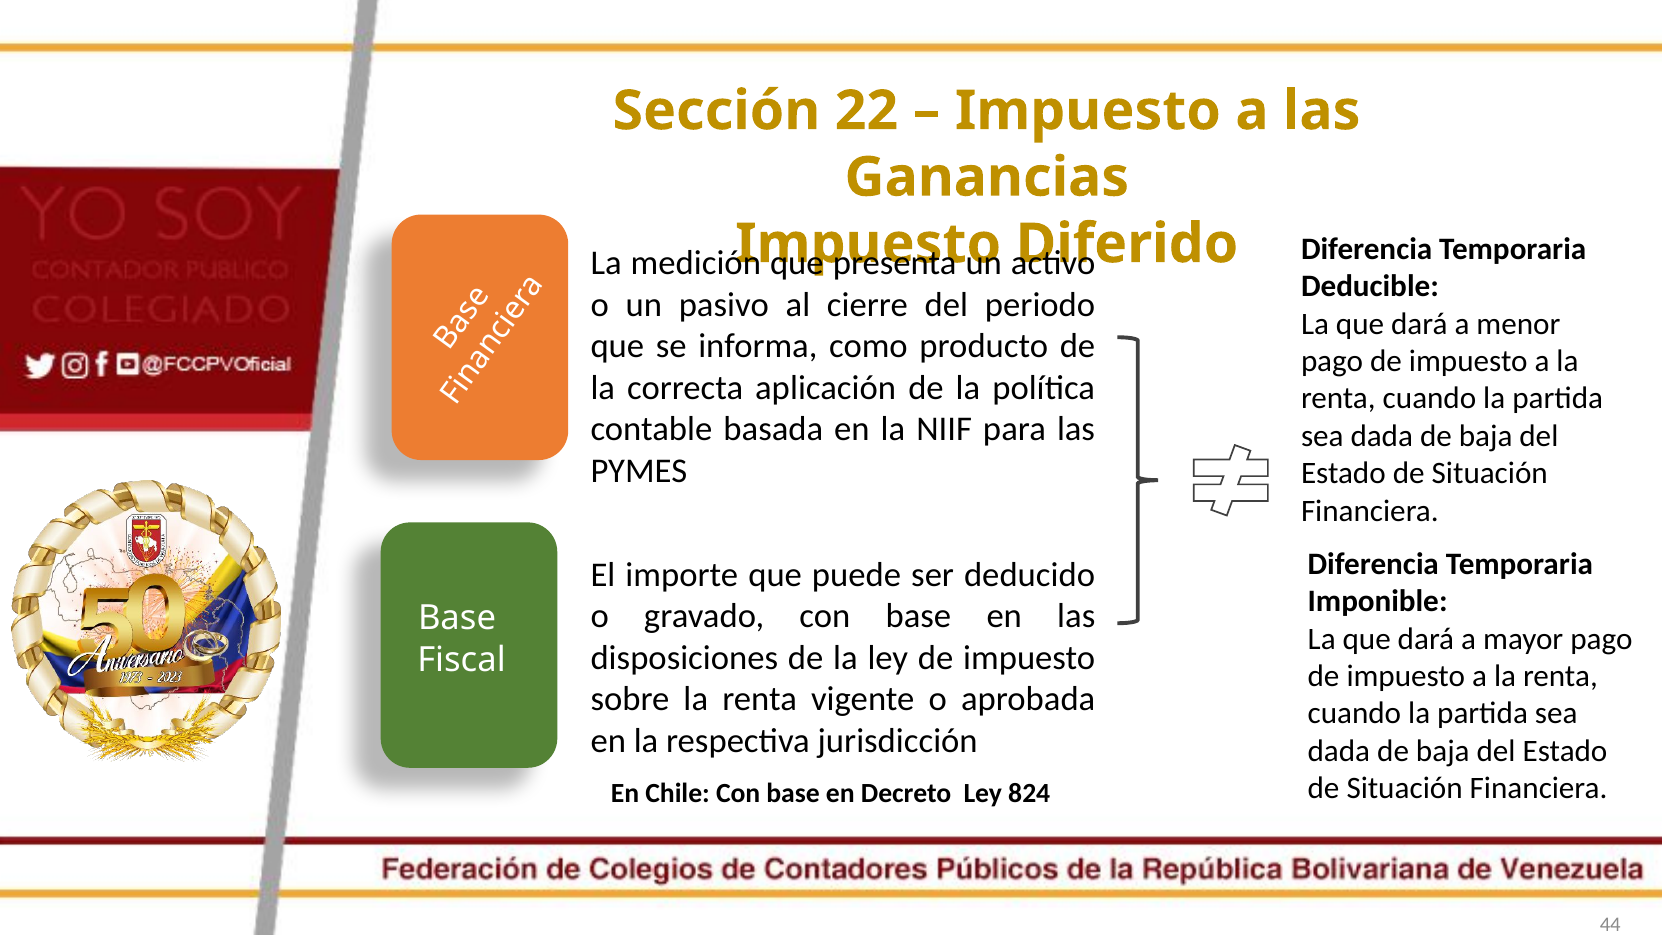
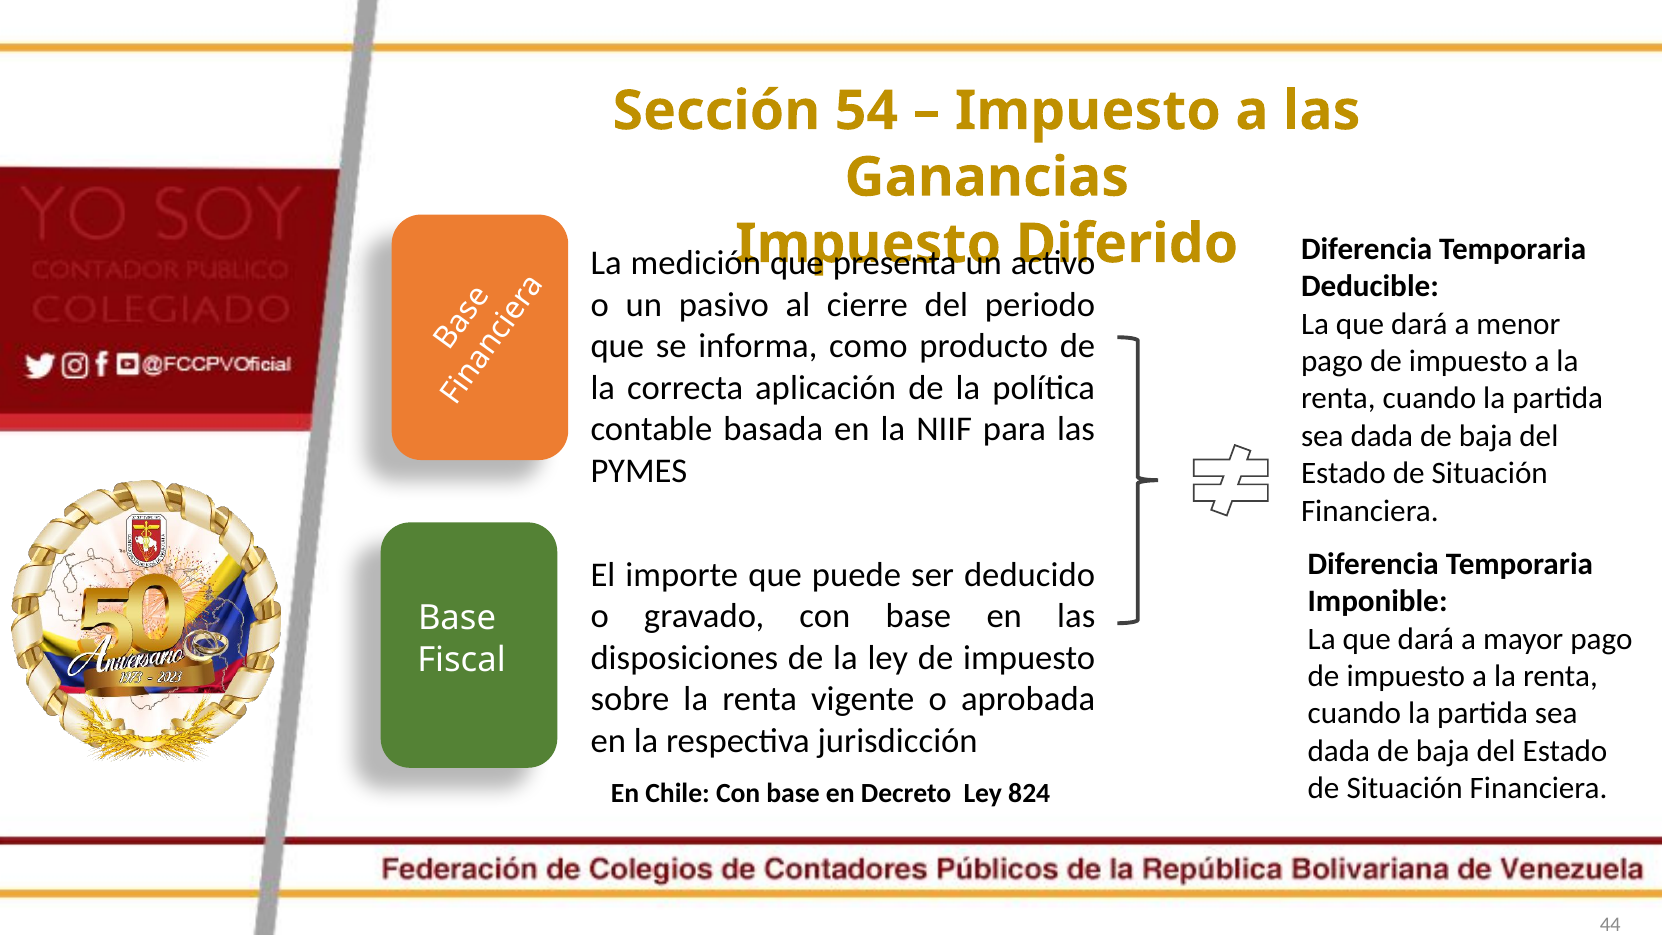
22: 22 -> 54
